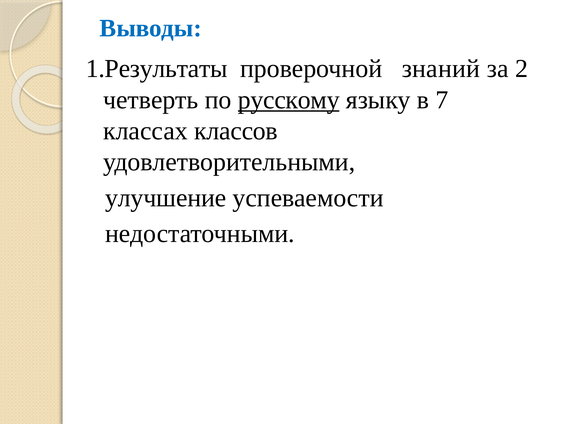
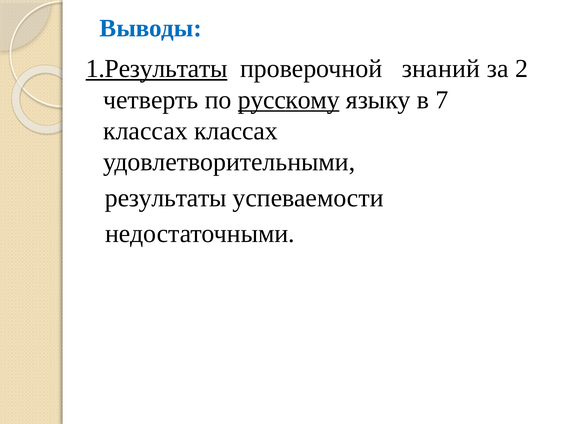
1.Результаты underline: none -> present
классах классов: классов -> классах
улучшение: улучшение -> результаты
